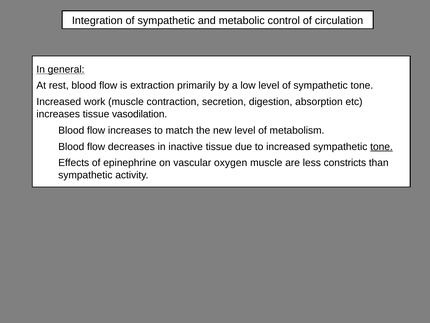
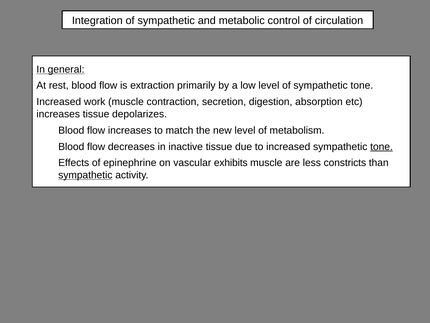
vasodilation: vasodilation -> depolarizes
oxygen: oxygen -> exhibits
sympathetic at (85, 175) underline: none -> present
